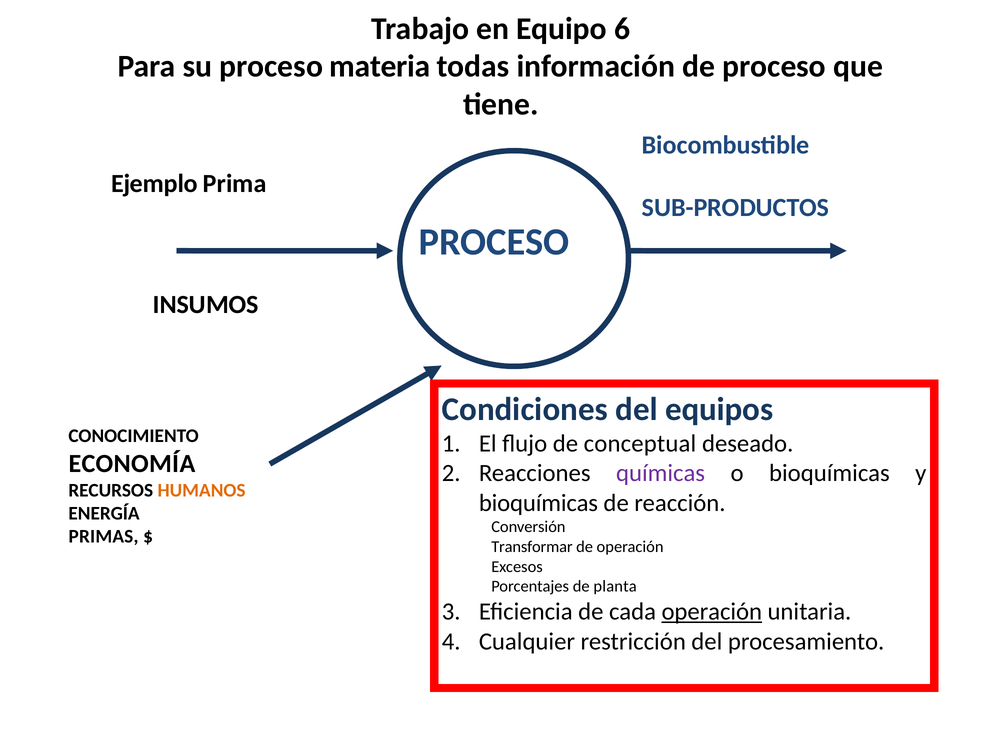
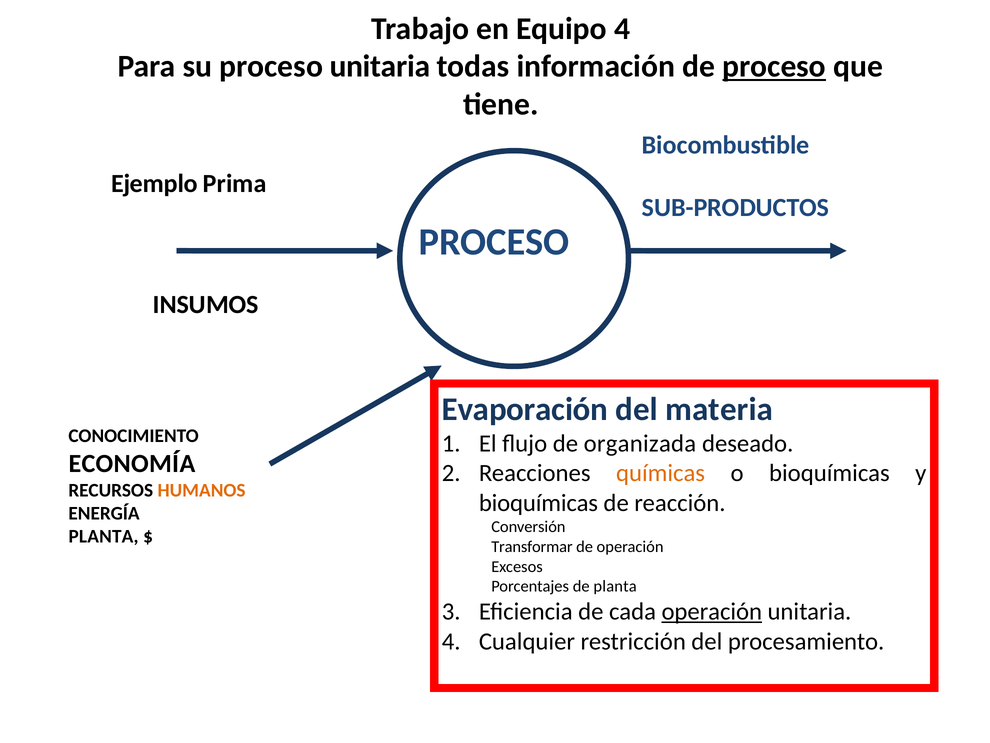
Equipo 6: 6 -> 4
proceso materia: materia -> unitaria
proceso at (774, 66) underline: none -> present
Condiciones: Condiciones -> Evaporación
equipos: equipos -> materia
conceptual: conceptual -> organizada
químicas colour: purple -> orange
PRIMAS at (104, 536): PRIMAS -> PLANTA
